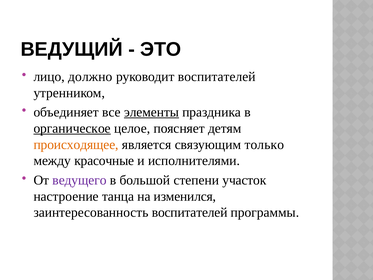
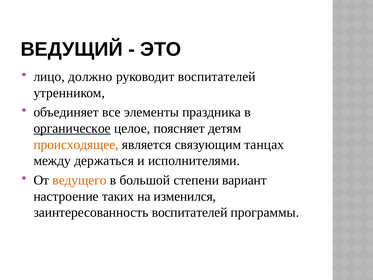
элементы underline: present -> none
только: только -> танцах
красочные: красочные -> держаться
ведущего colour: purple -> orange
участок: участок -> вариант
танца: танца -> таких
